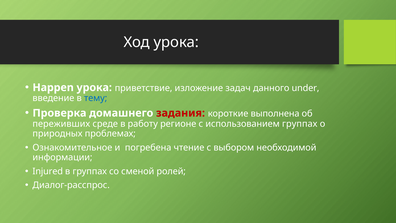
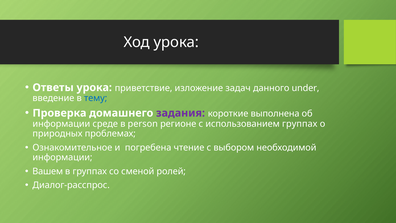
Happen: Happen -> Ответы
задания colour: red -> purple
переживших at (61, 124): переживших -> информации
работу: работу -> person
Injured: Injured -> Вашем
